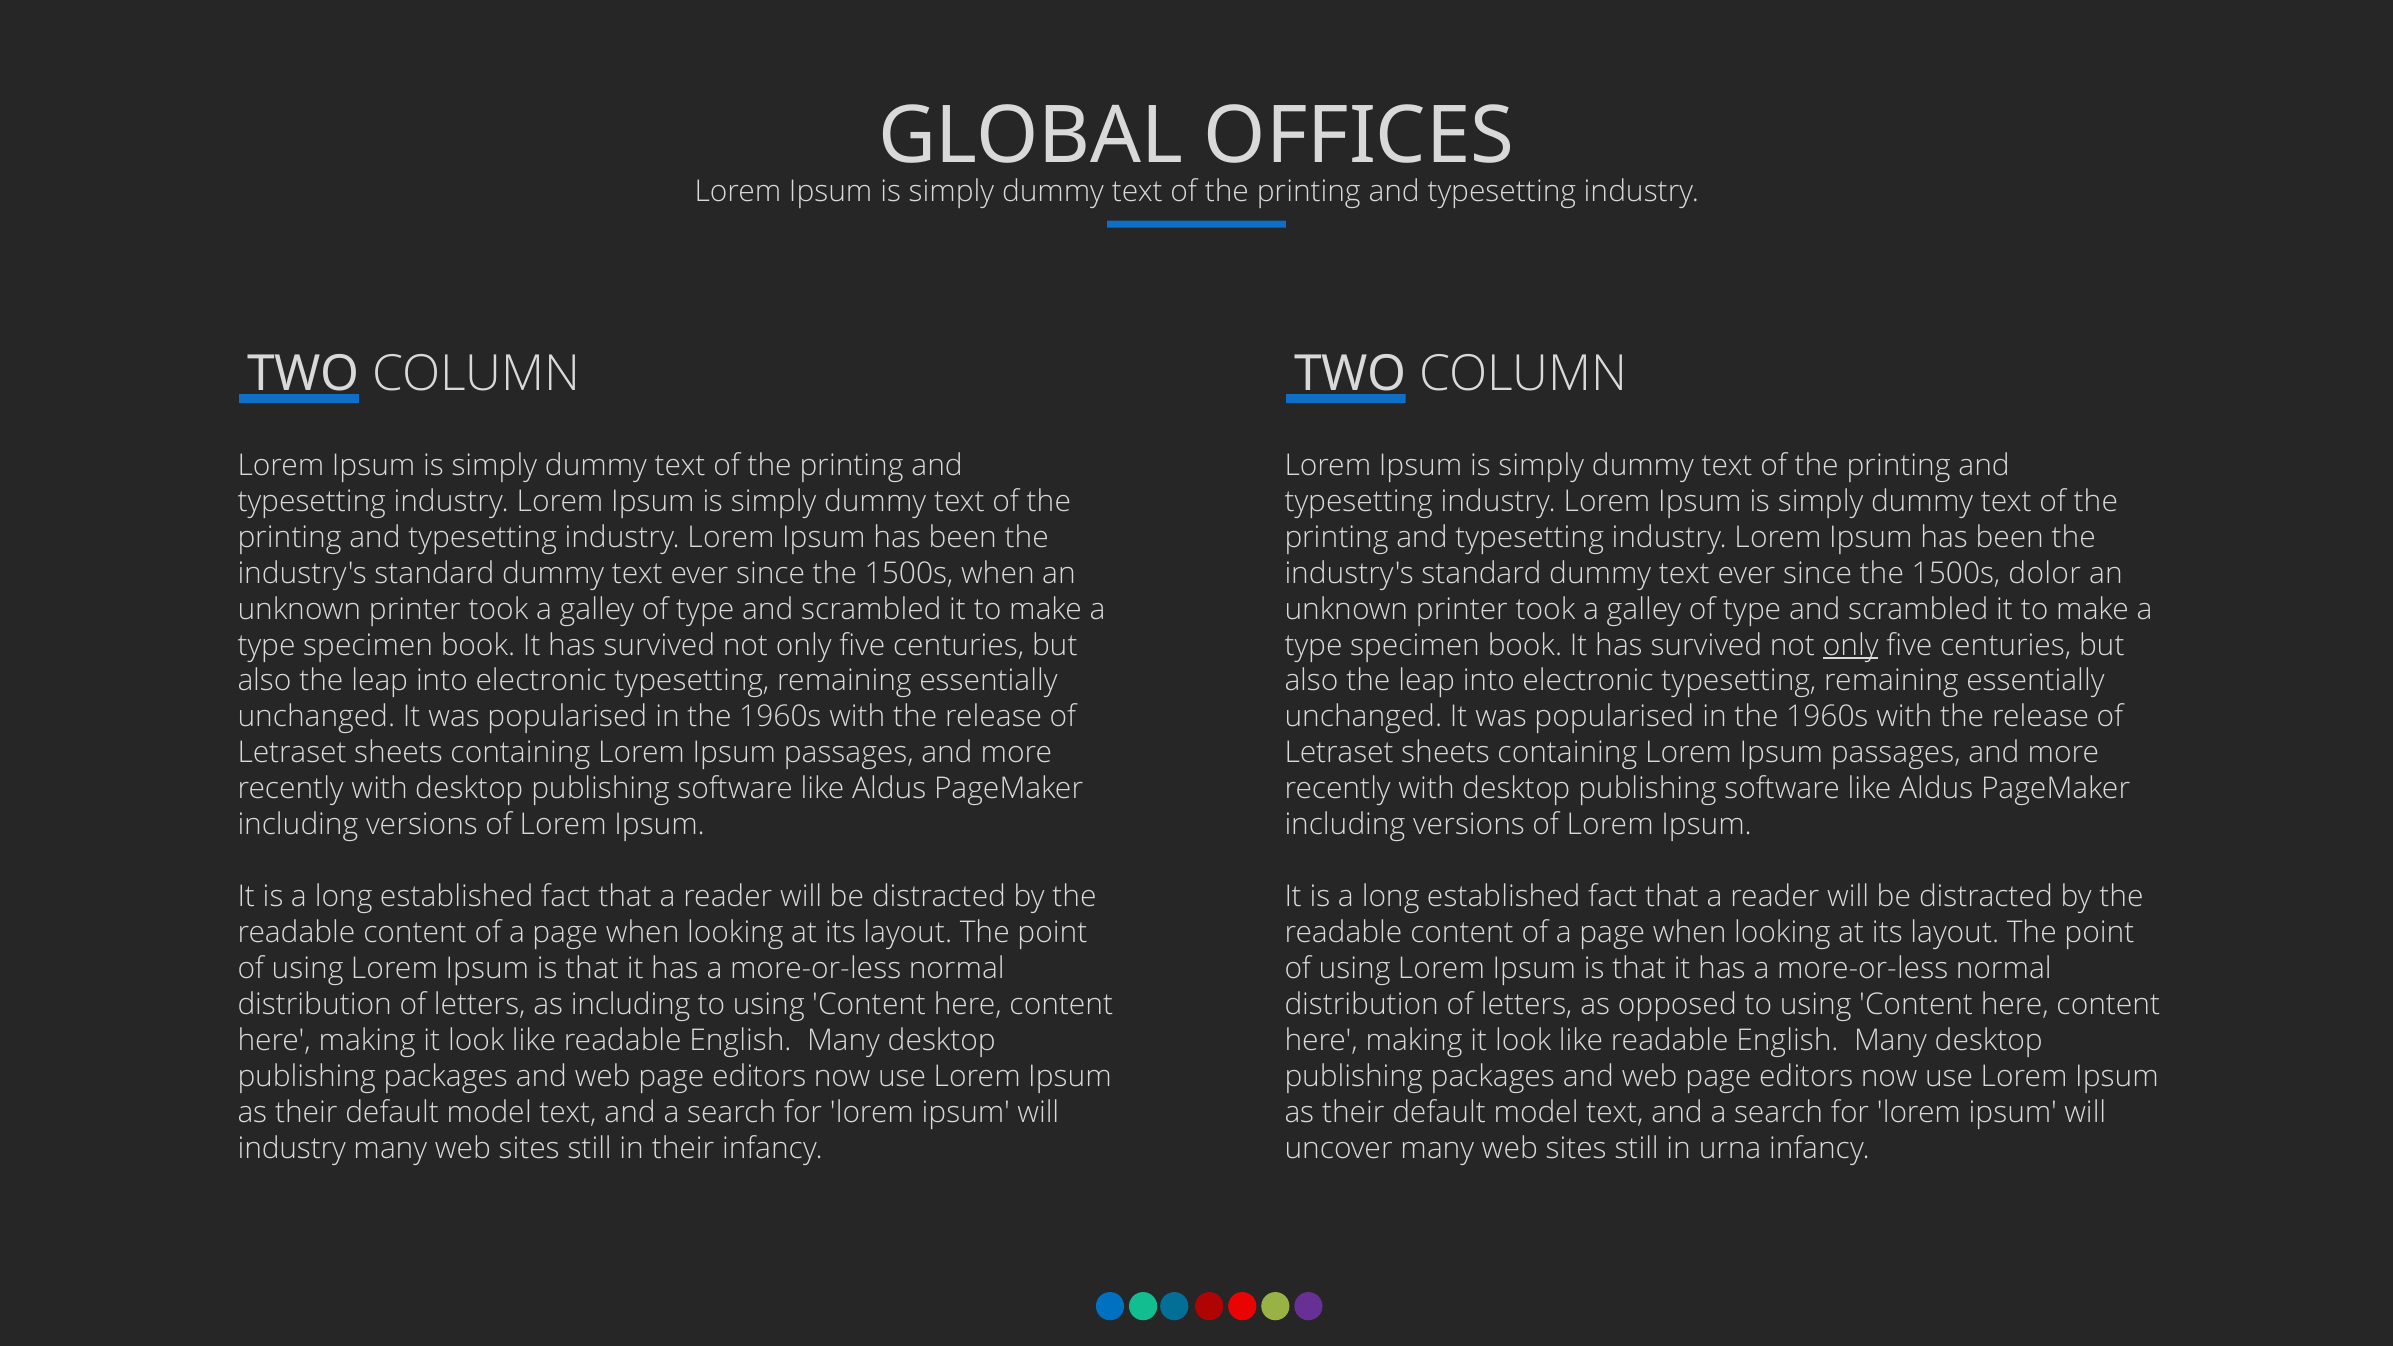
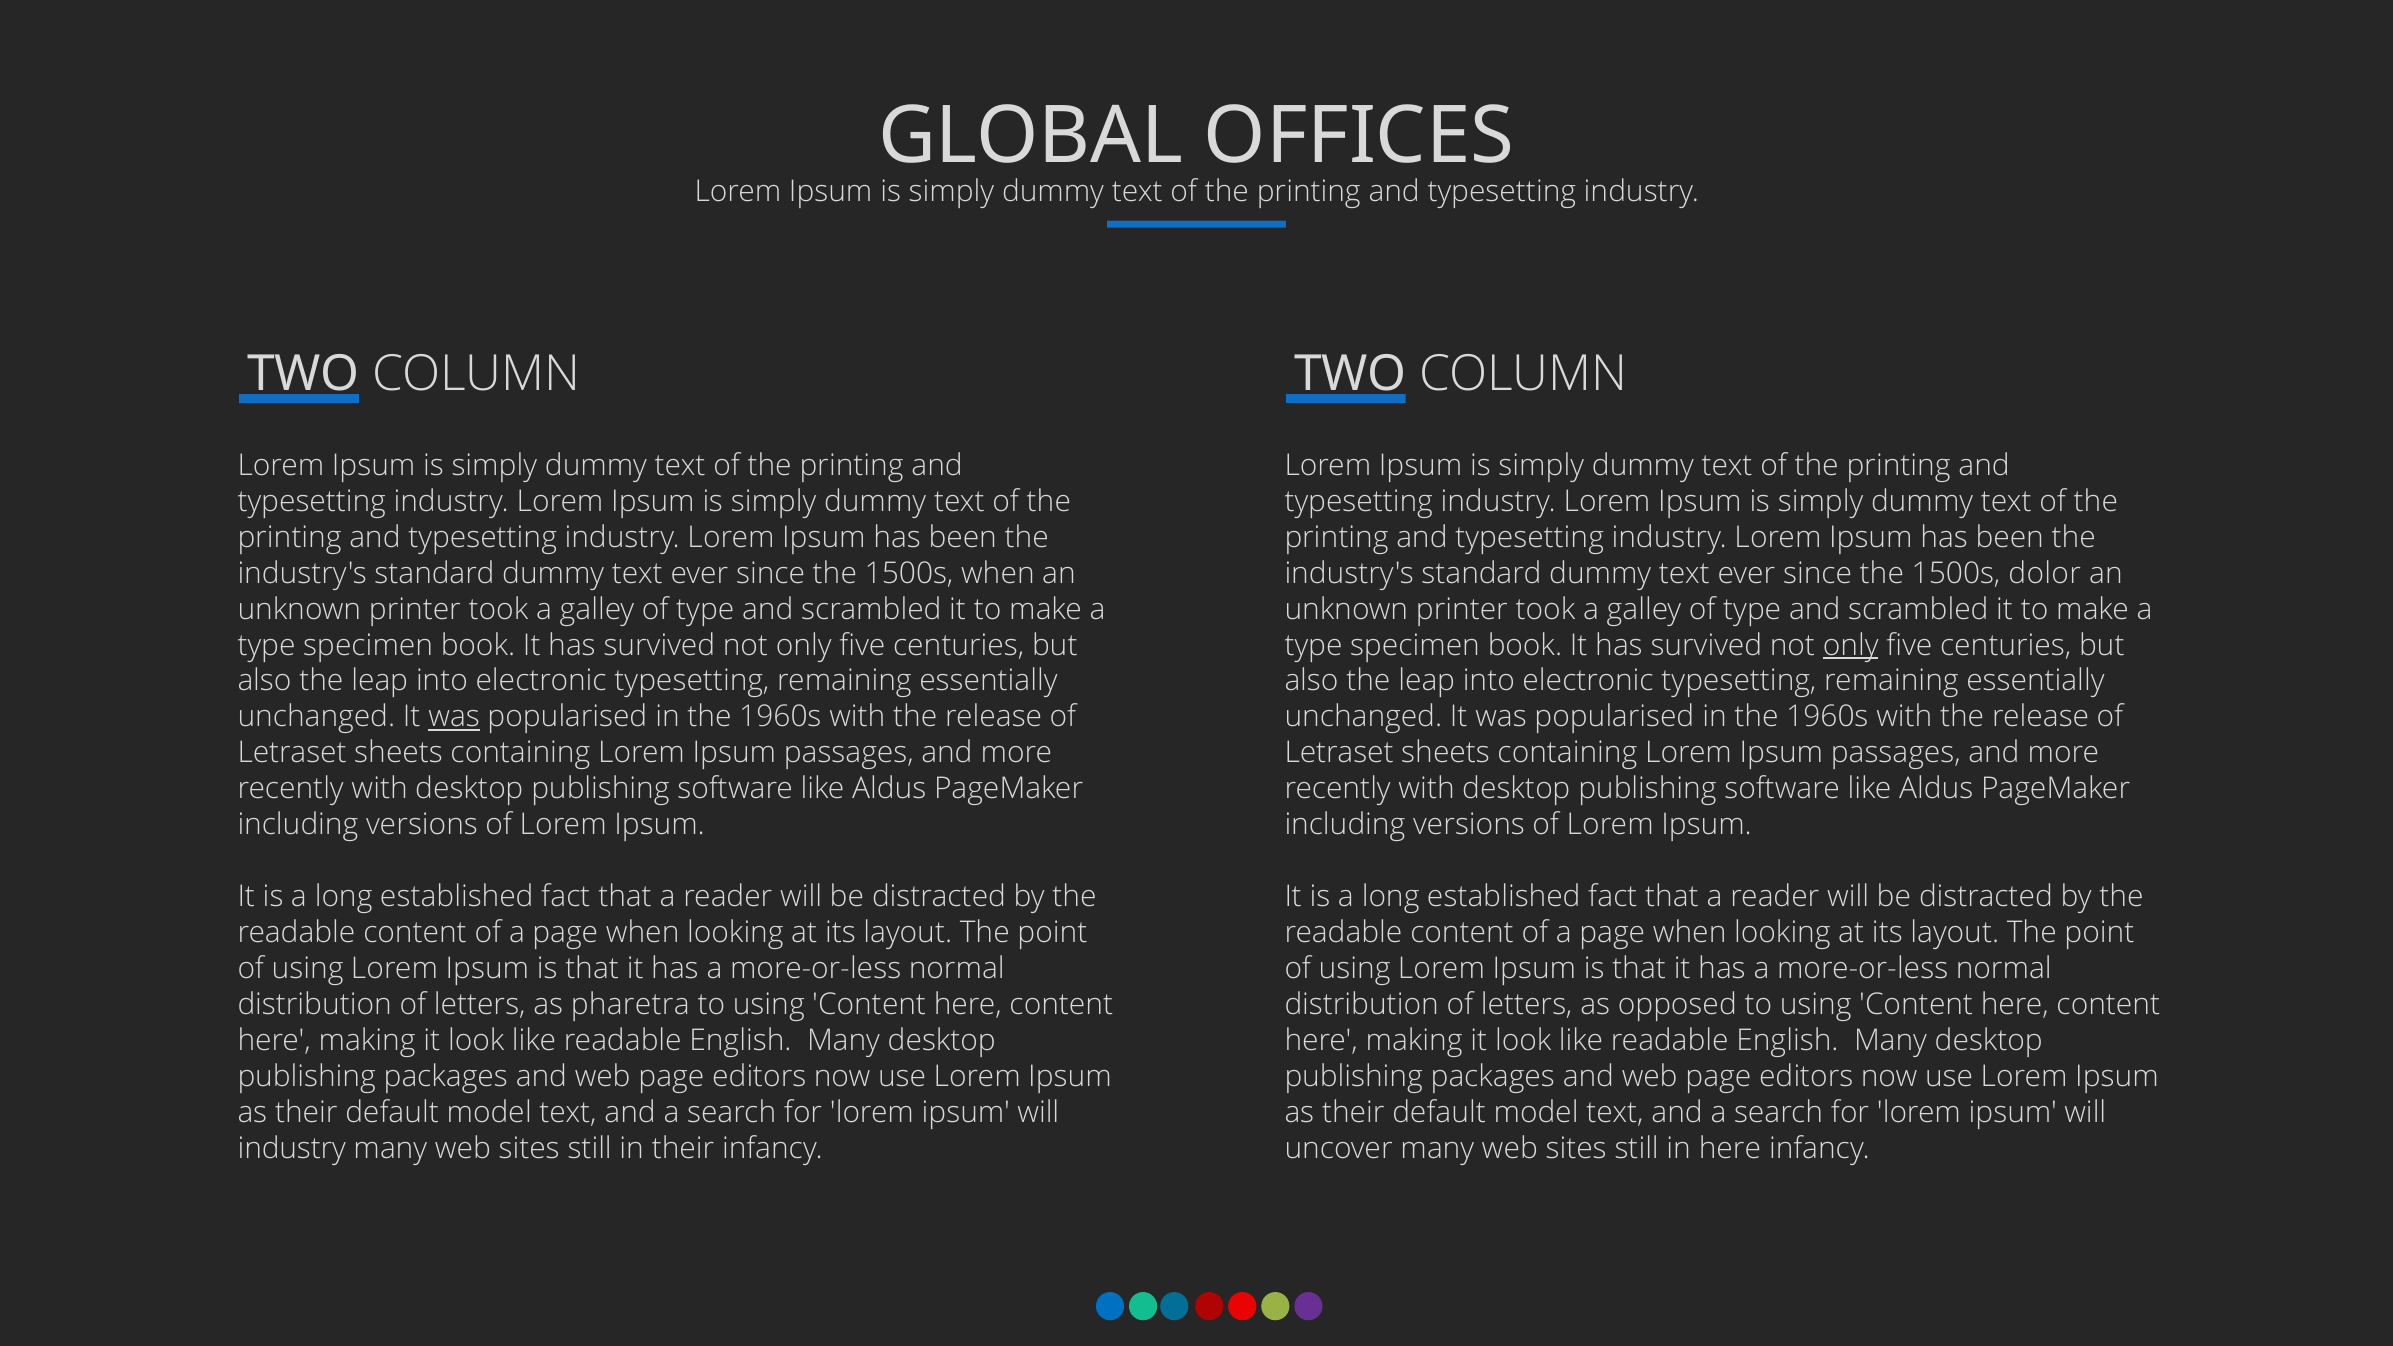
was at (454, 717) underline: none -> present
as including: including -> pharetra
in urna: urna -> here
